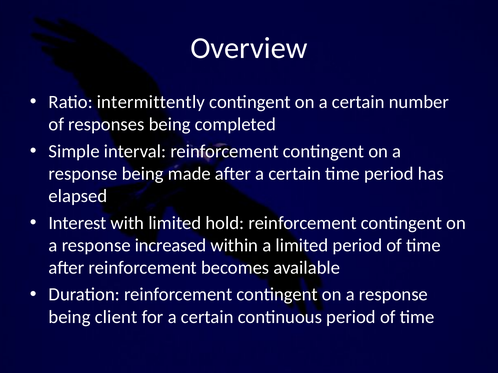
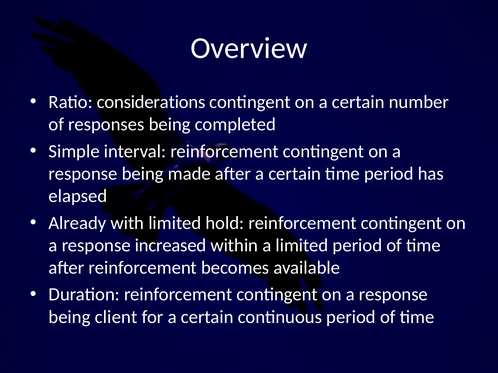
intermittently: intermittently -> considerations
Interest: Interest -> Already
